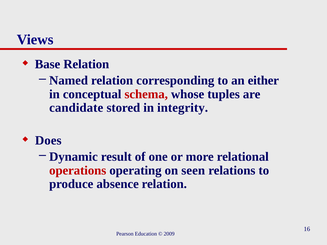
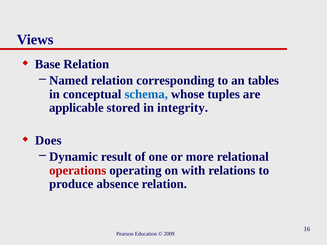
either: either -> tables
schema colour: red -> blue
candidate: candidate -> applicable
seen: seen -> with
